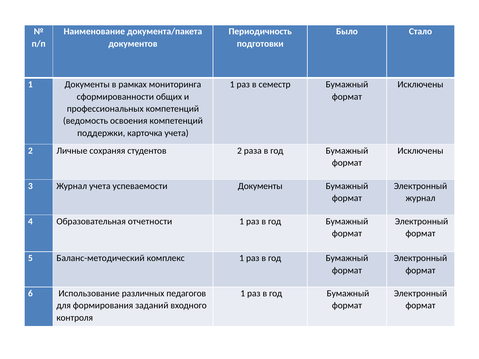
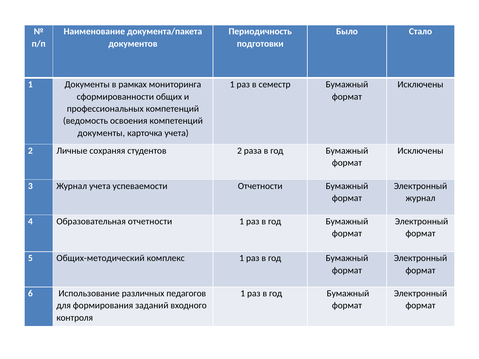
поддержки at (101, 133): поддержки -> документы
успеваемости Документы: Документы -> Отчетности
Баланс-методический: Баланс-методический -> Общих-методический
